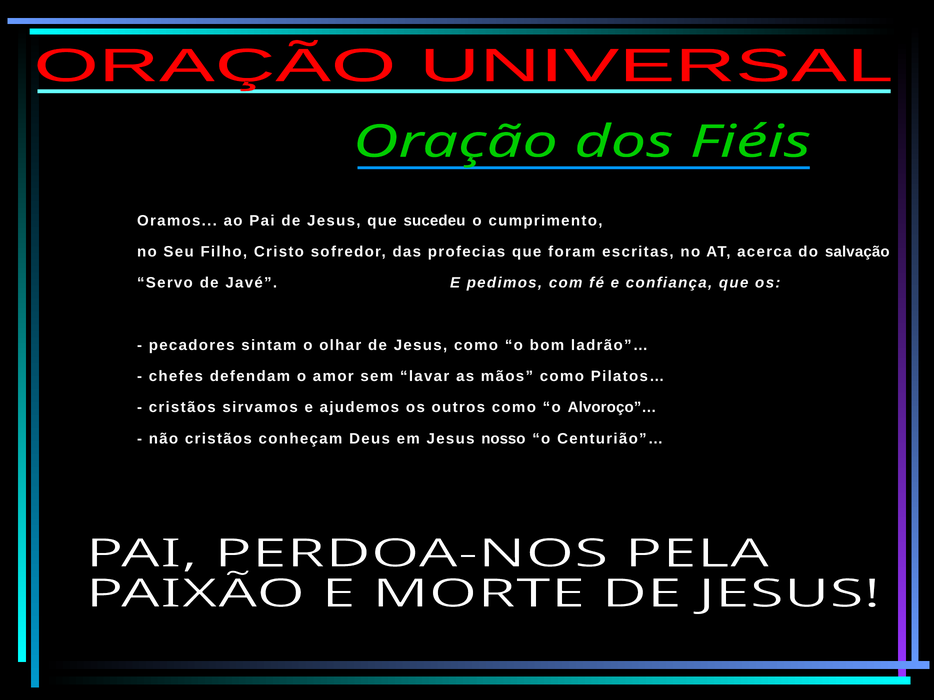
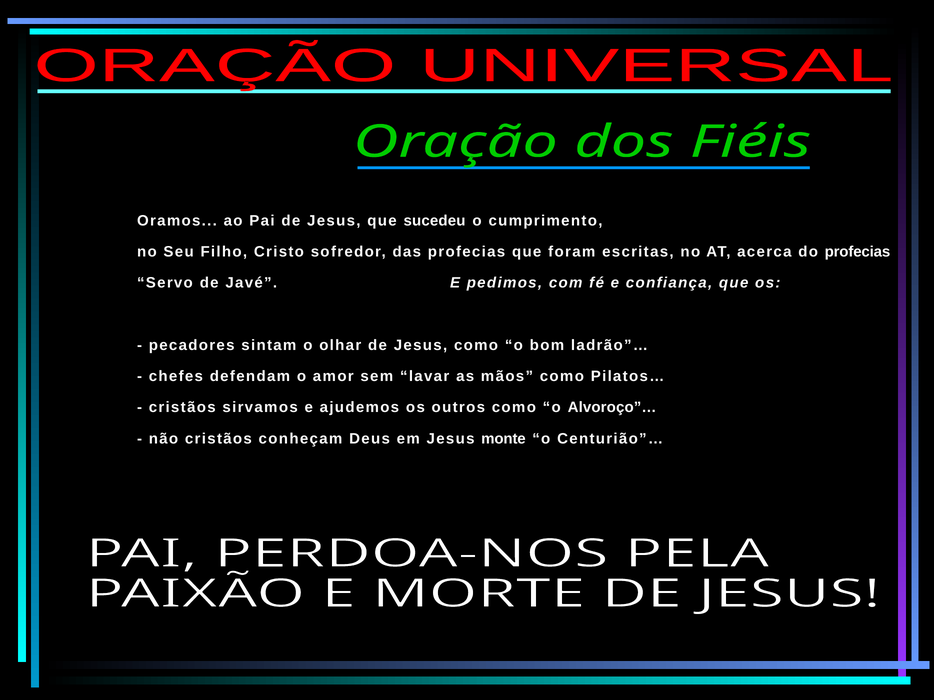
do salvação: salvação -> profecias
nosso: nosso -> monte
